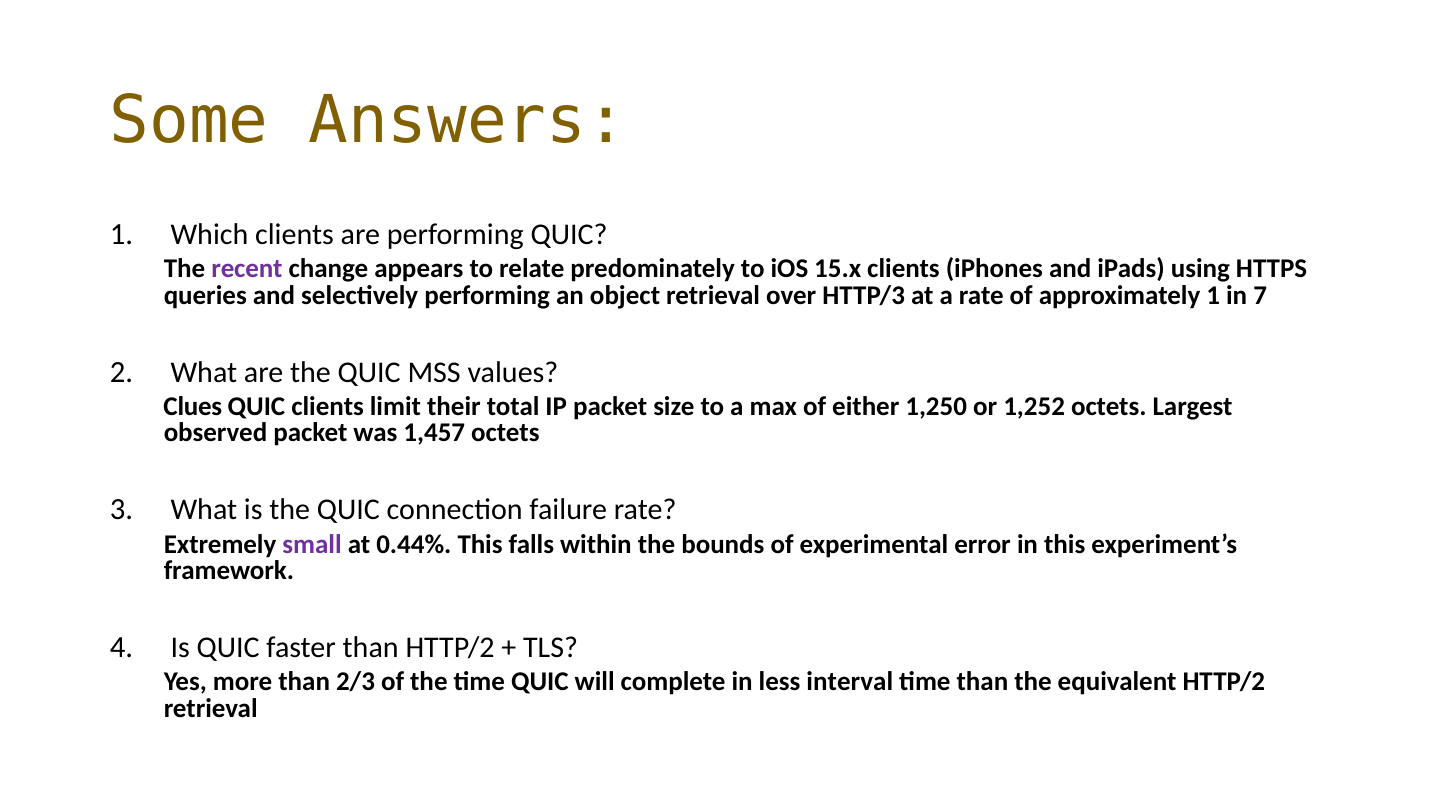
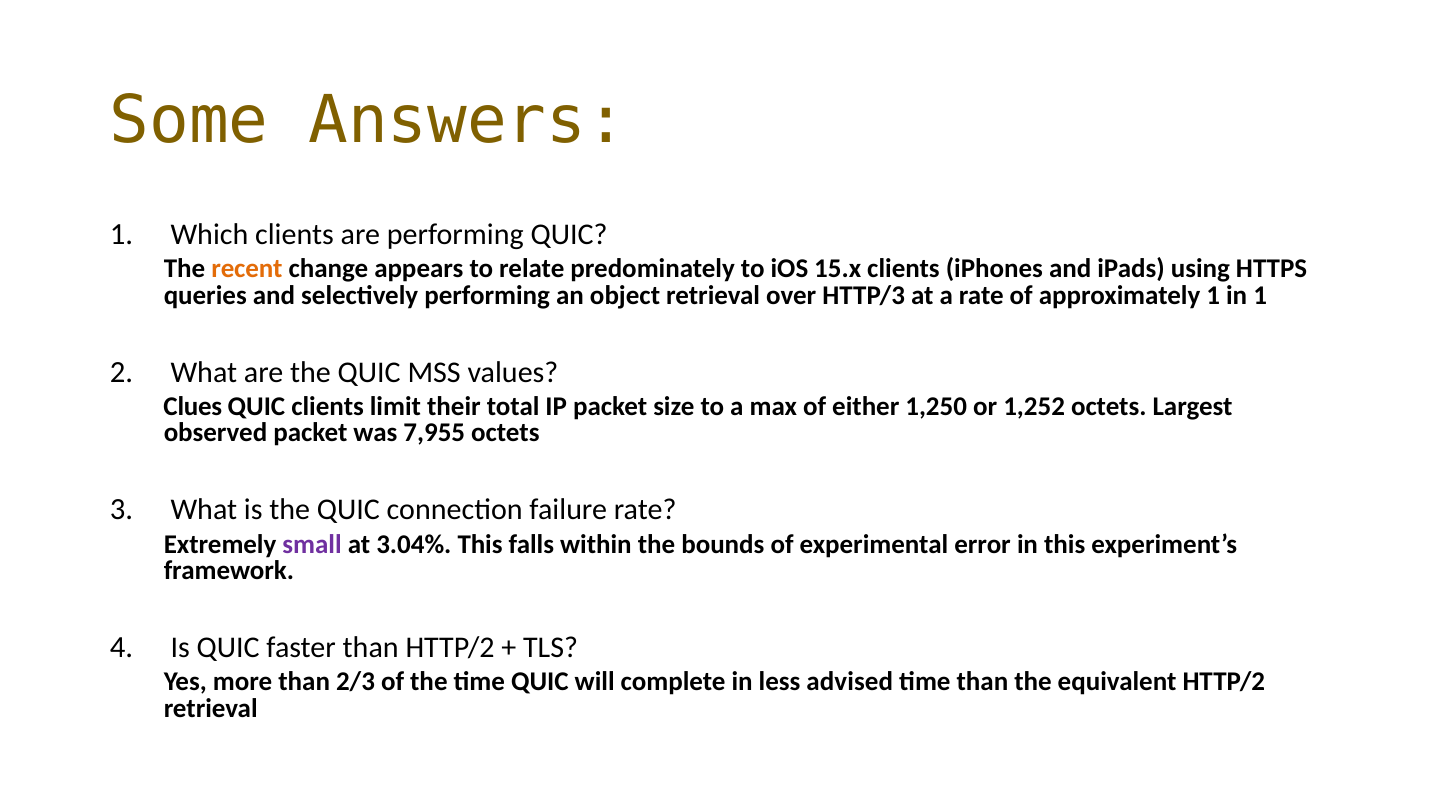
recent colour: purple -> orange
in 7: 7 -> 1
1,457: 1,457 -> 7,955
0.44%: 0.44% -> 3.04%
interval: interval -> advised
